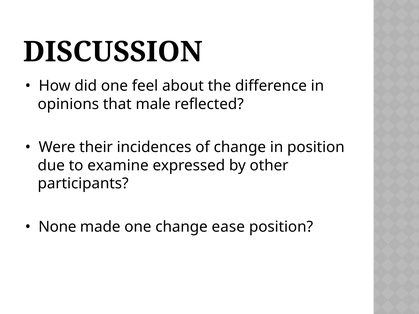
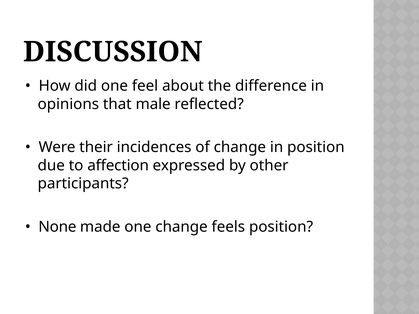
examine: examine -> affection
ease: ease -> feels
